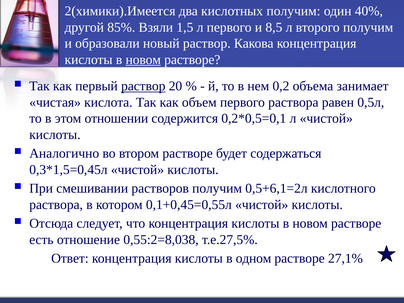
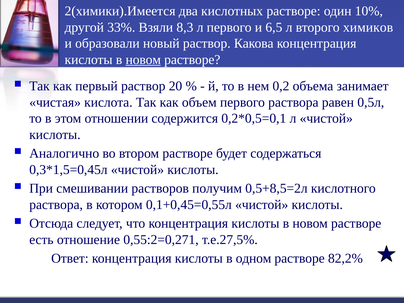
кислотных получим: получим -> растворе
40%: 40% -> 10%
85%: 85% -> 33%
1,5: 1,5 -> 8,3
8,5: 8,5 -> 6,5
второго получим: получим -> химиков
раствор at (143, 86) underline: present -> none
0,5+6,1=2л: 0,5+6,1=2л -> 0,5+8,5=2л
0,55:2=8,038: 0,55:2=8,038 -> 0,55:2=0,271
27,1%: 27,1% -> 82,2%
